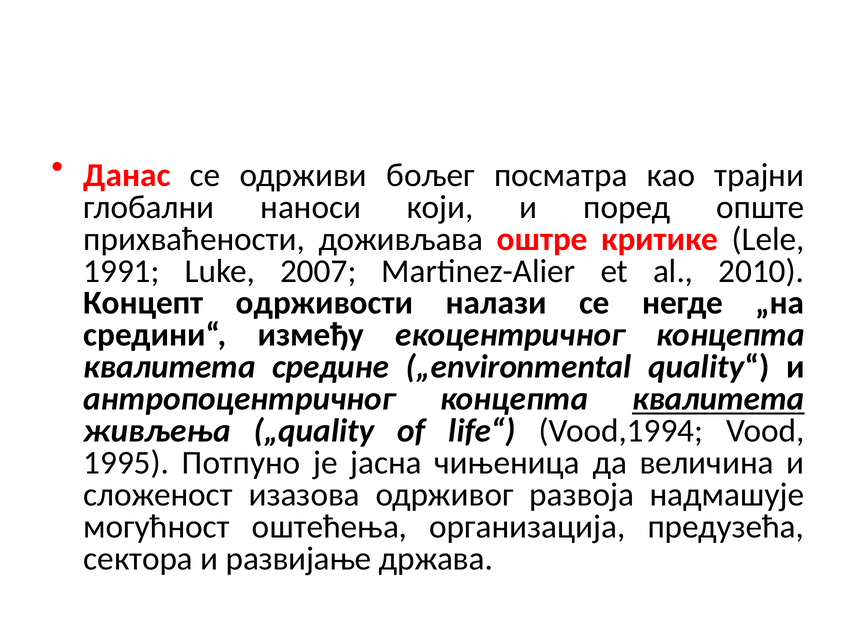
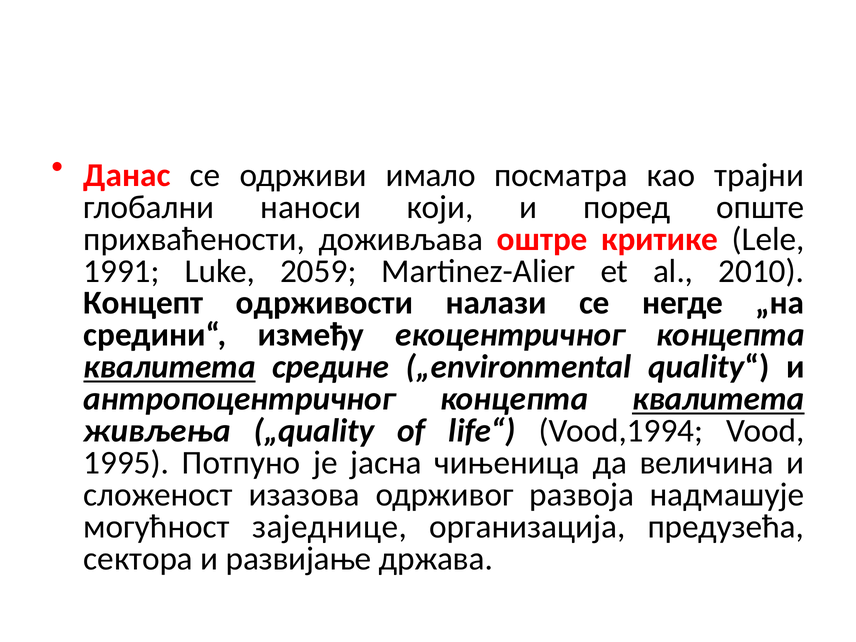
бољег: бољег -> имало
2007: 2007 -> 2059
квалитета at (170, 367) underline: none -> present
оштећења: оштећења -> заједнице
